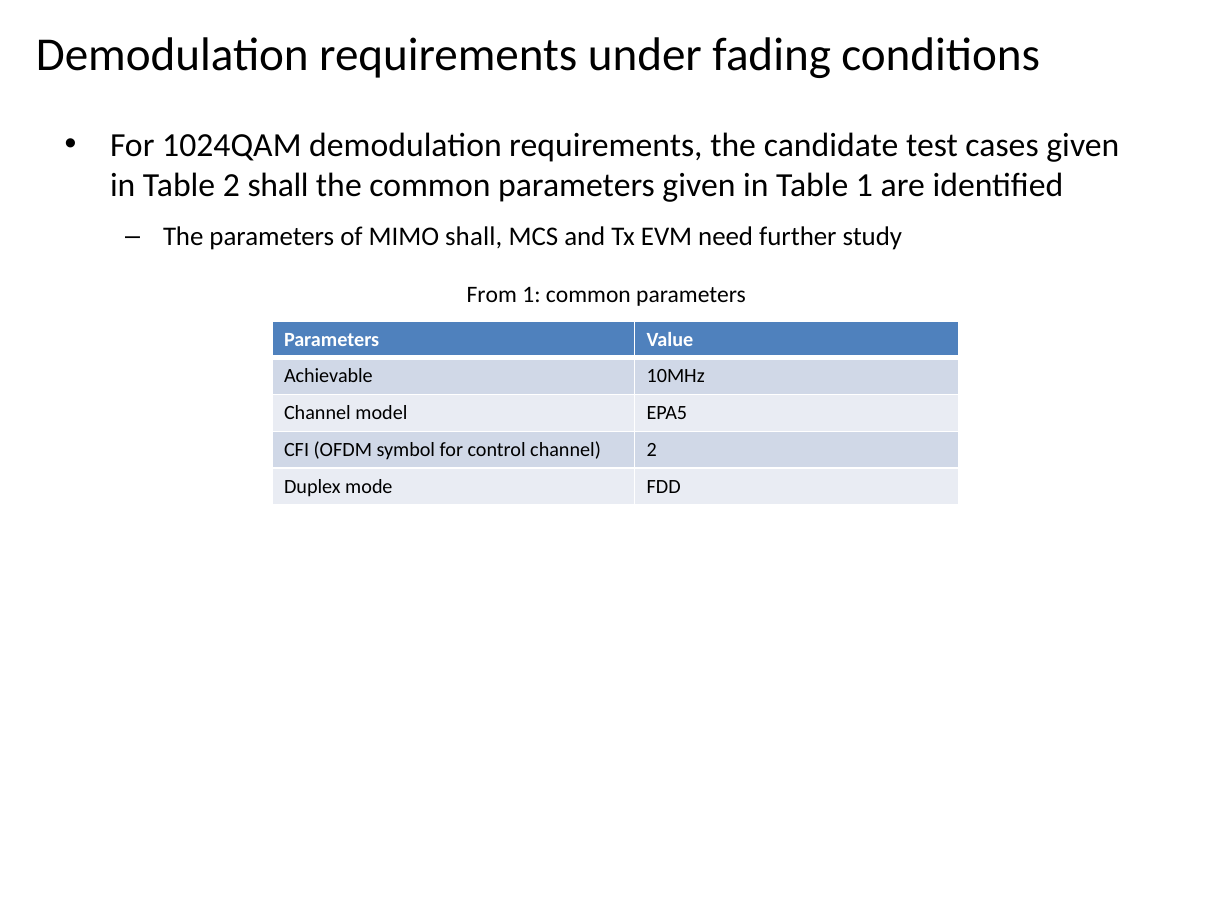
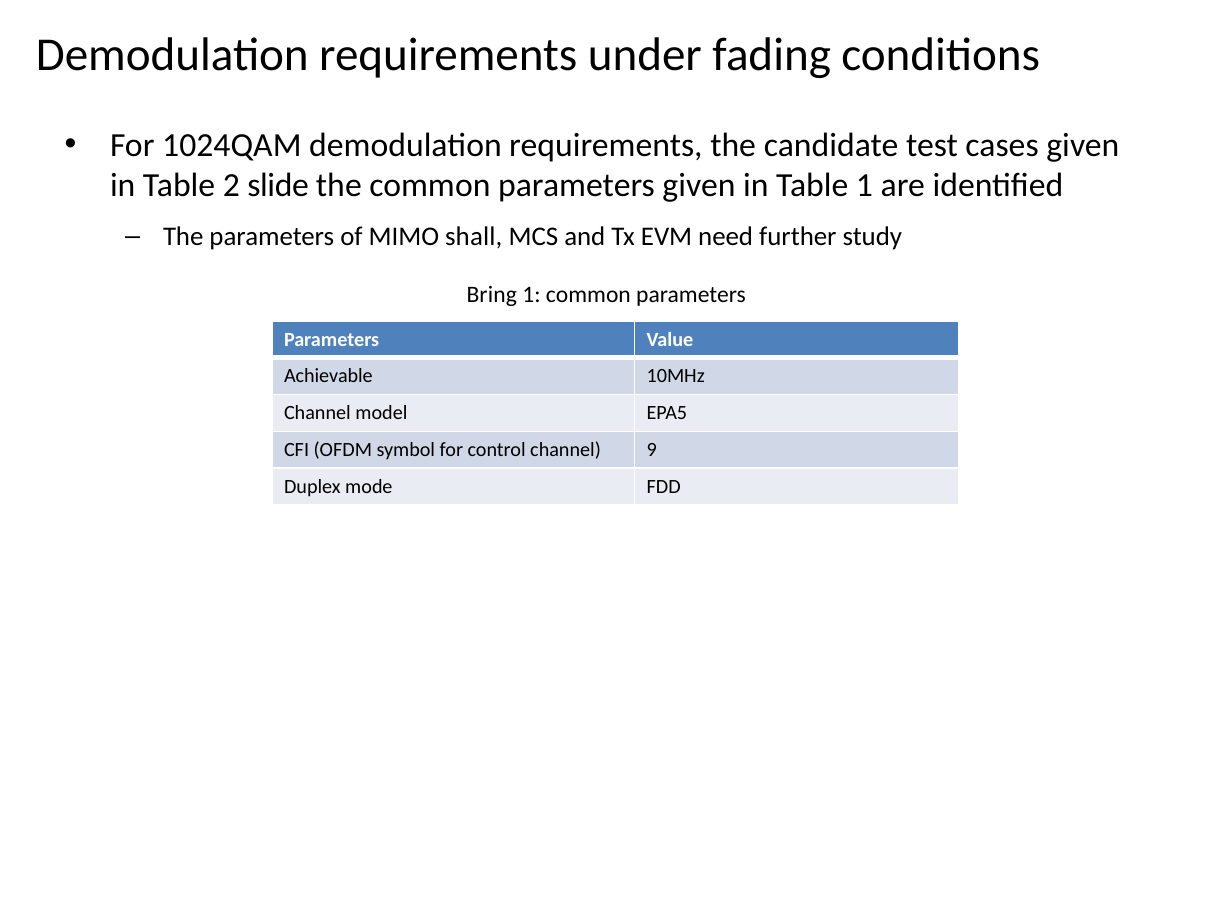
2 shall: shall -> slide
From: From -> Bring
channel 2: 2 -> 9
